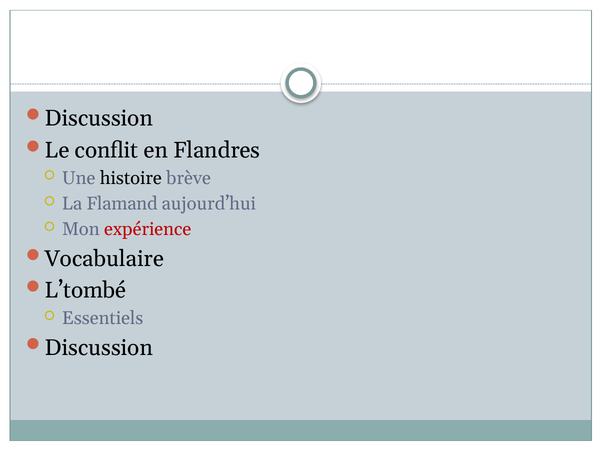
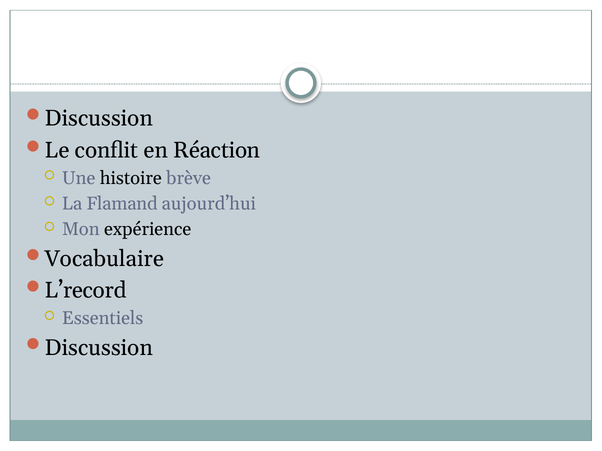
Flandres: Flandres -> Réaction
expérience colour: red -> black
L’tombé: L’tombé -> L’record
